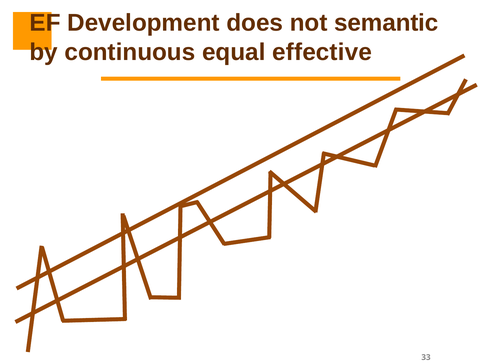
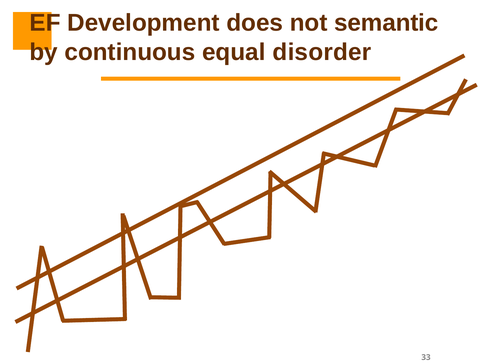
effective: effective -> disorder
